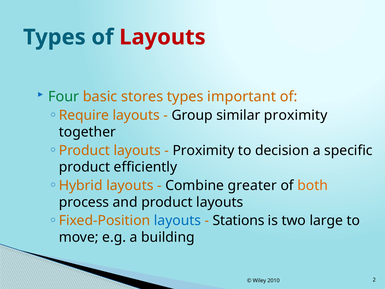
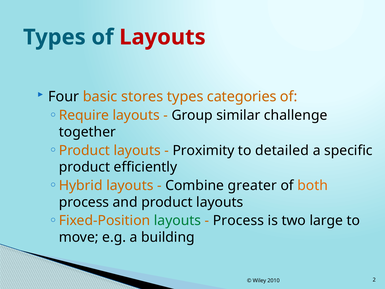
Four colour: green -> black
important: important -> categories
similar proximity: proximity -> challenge
decision: decision -> detailed
layouts at (177, 220) colour: blue -> green
Stations at (239, 220): Stations -> Process
